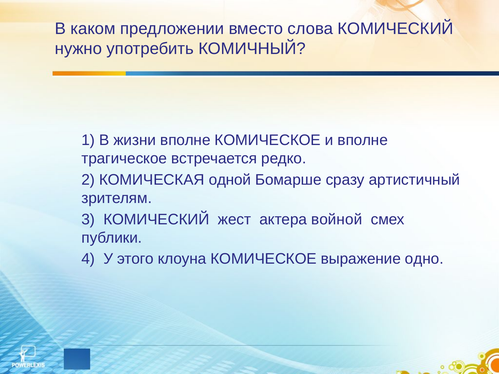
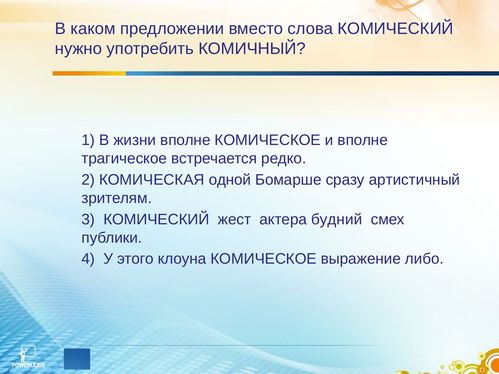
войной: войной -> будний
одно: одно -> либо
